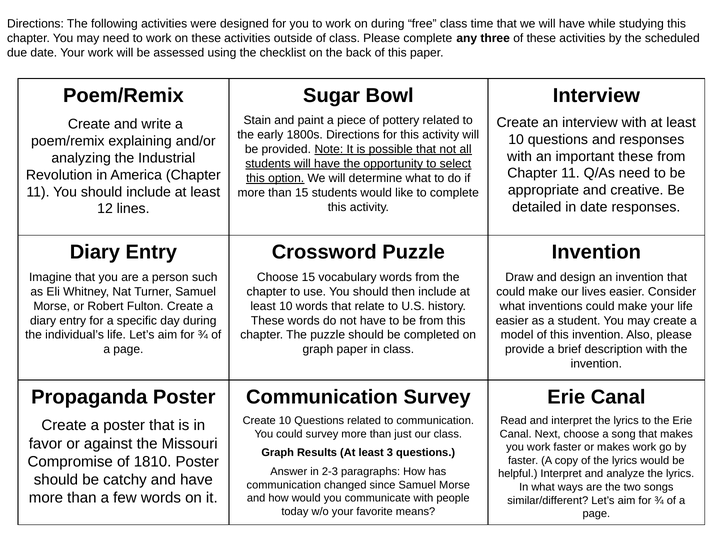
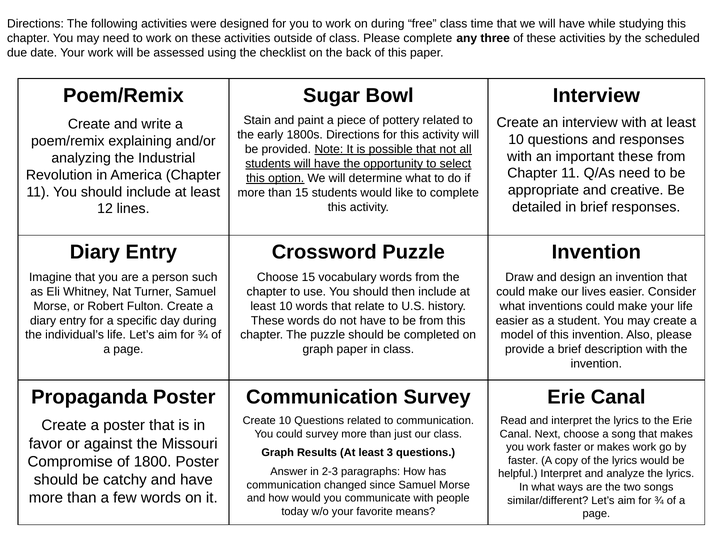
in date: date -> brief
1810: 1810 -> 1800
